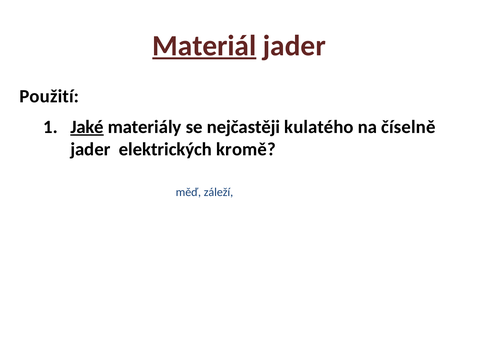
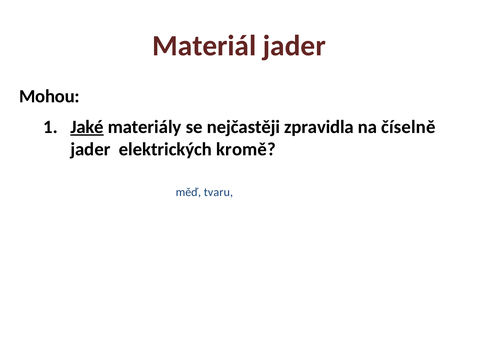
Materiál underline: present -> none
Použití: Použití -> Mohou
kulatého: kulatého -> zpravidla
záleží: záleží -> tvaru
